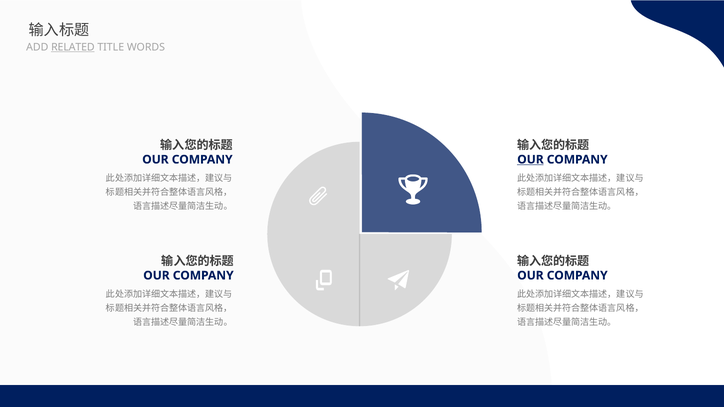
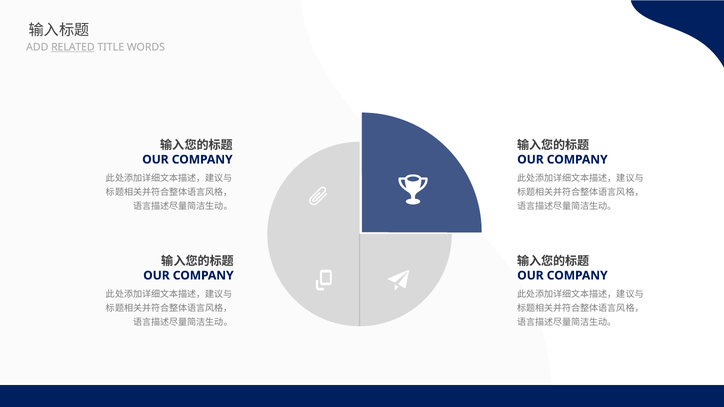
OUR at (530, 160) underline: present -> none
